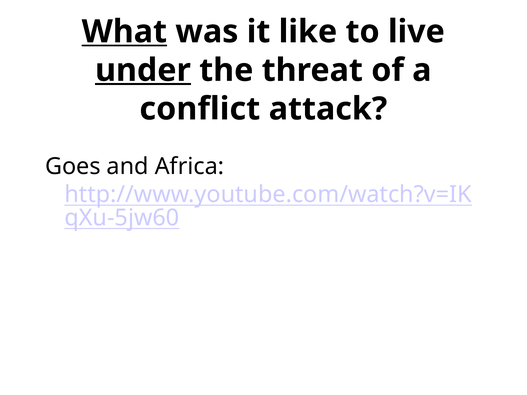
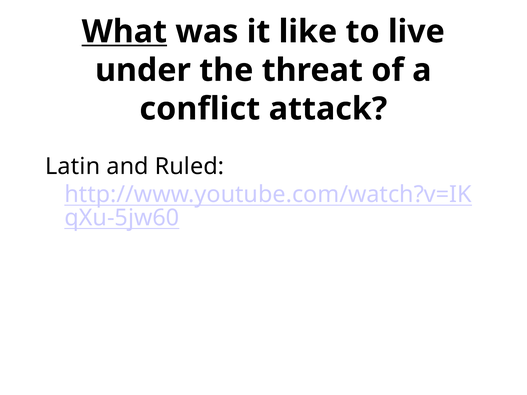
under underline: present -> none
Goes: Goes -> Latin
Africa: Africa -> Ruled
